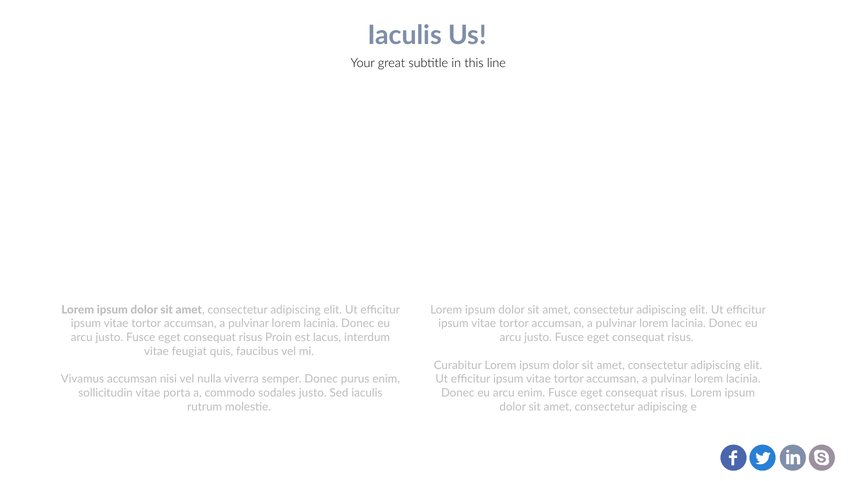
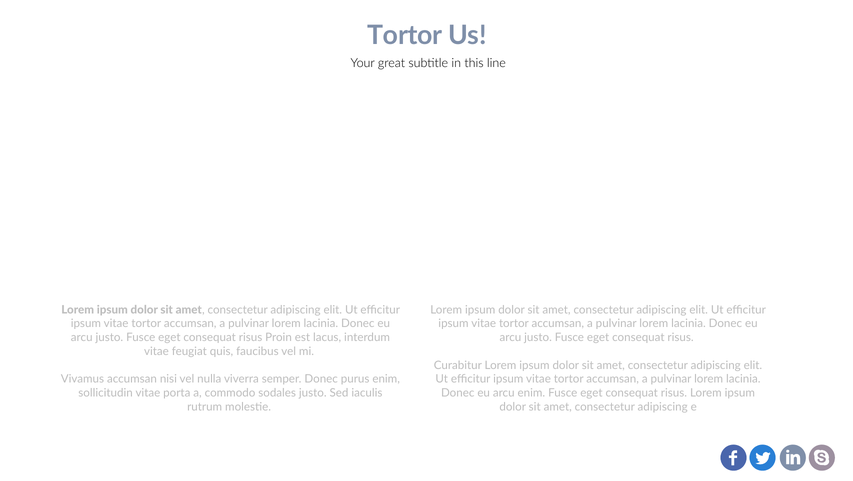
Iaculis at (405, 36): Iaculis -> Tortor
